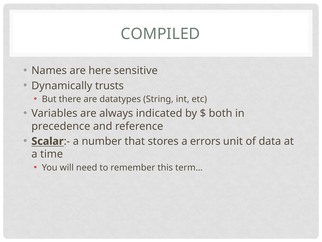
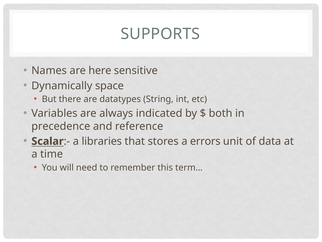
COMPILED: COMPILED -> SUPPORTS
trusts: trusts -> space
number: number -> libraries
